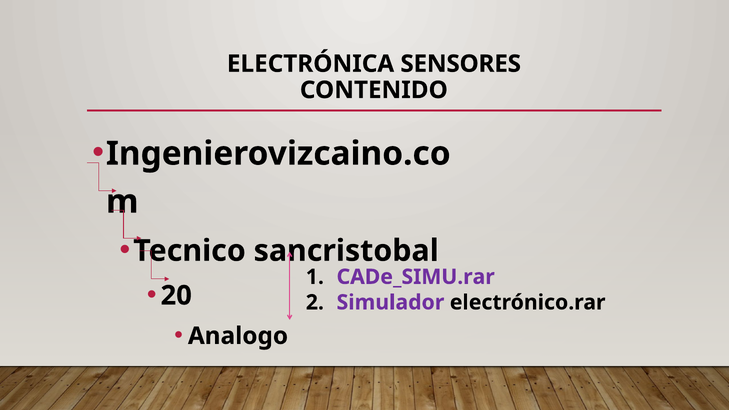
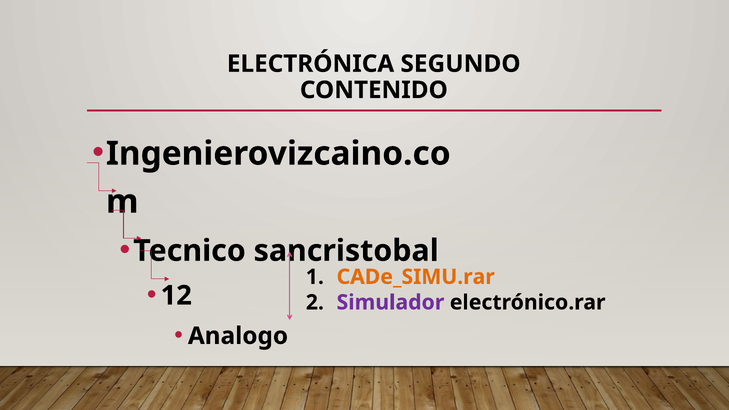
SENSORES: SENSORES -> SEGUNDO
CADe_SIMU.rar colour: purple -> orange
20: 20 -> 12
